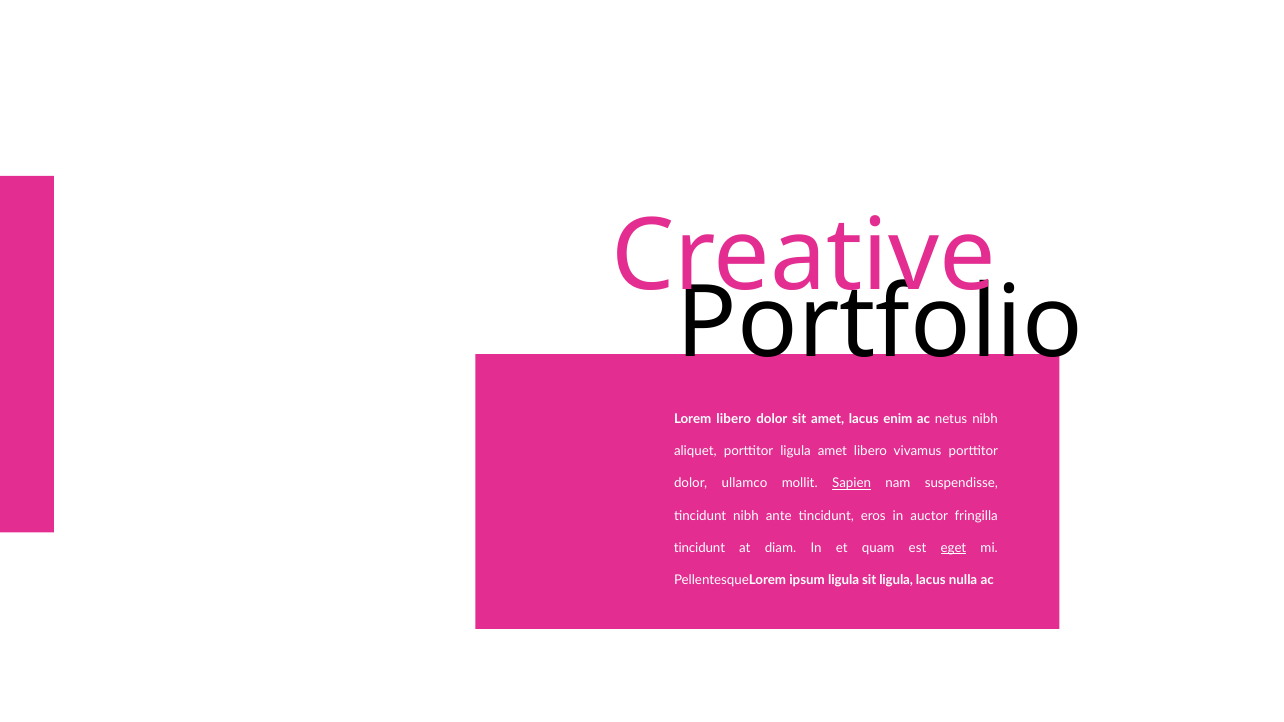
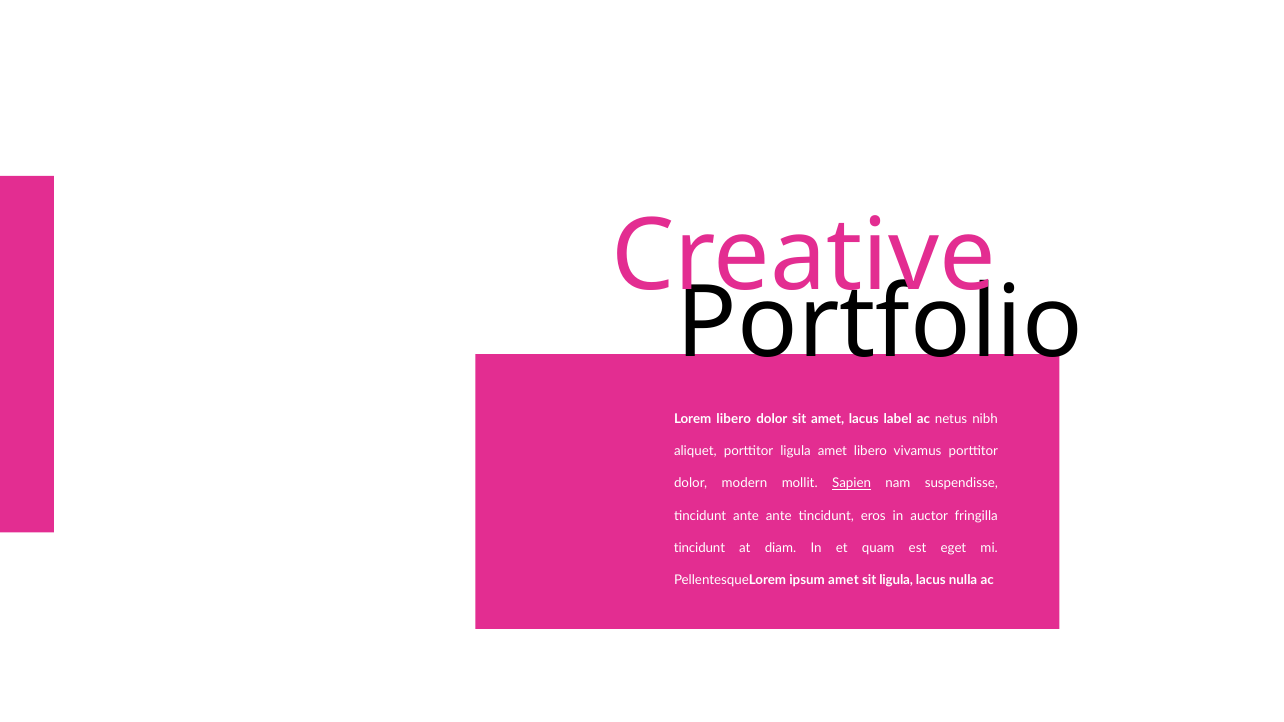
enim: enim -> label
ullamco: ullamco -> modern
tincidunt nibh: nibh -> ante
eget underline: present -> none
ipsum ligula: ligula -> amet
